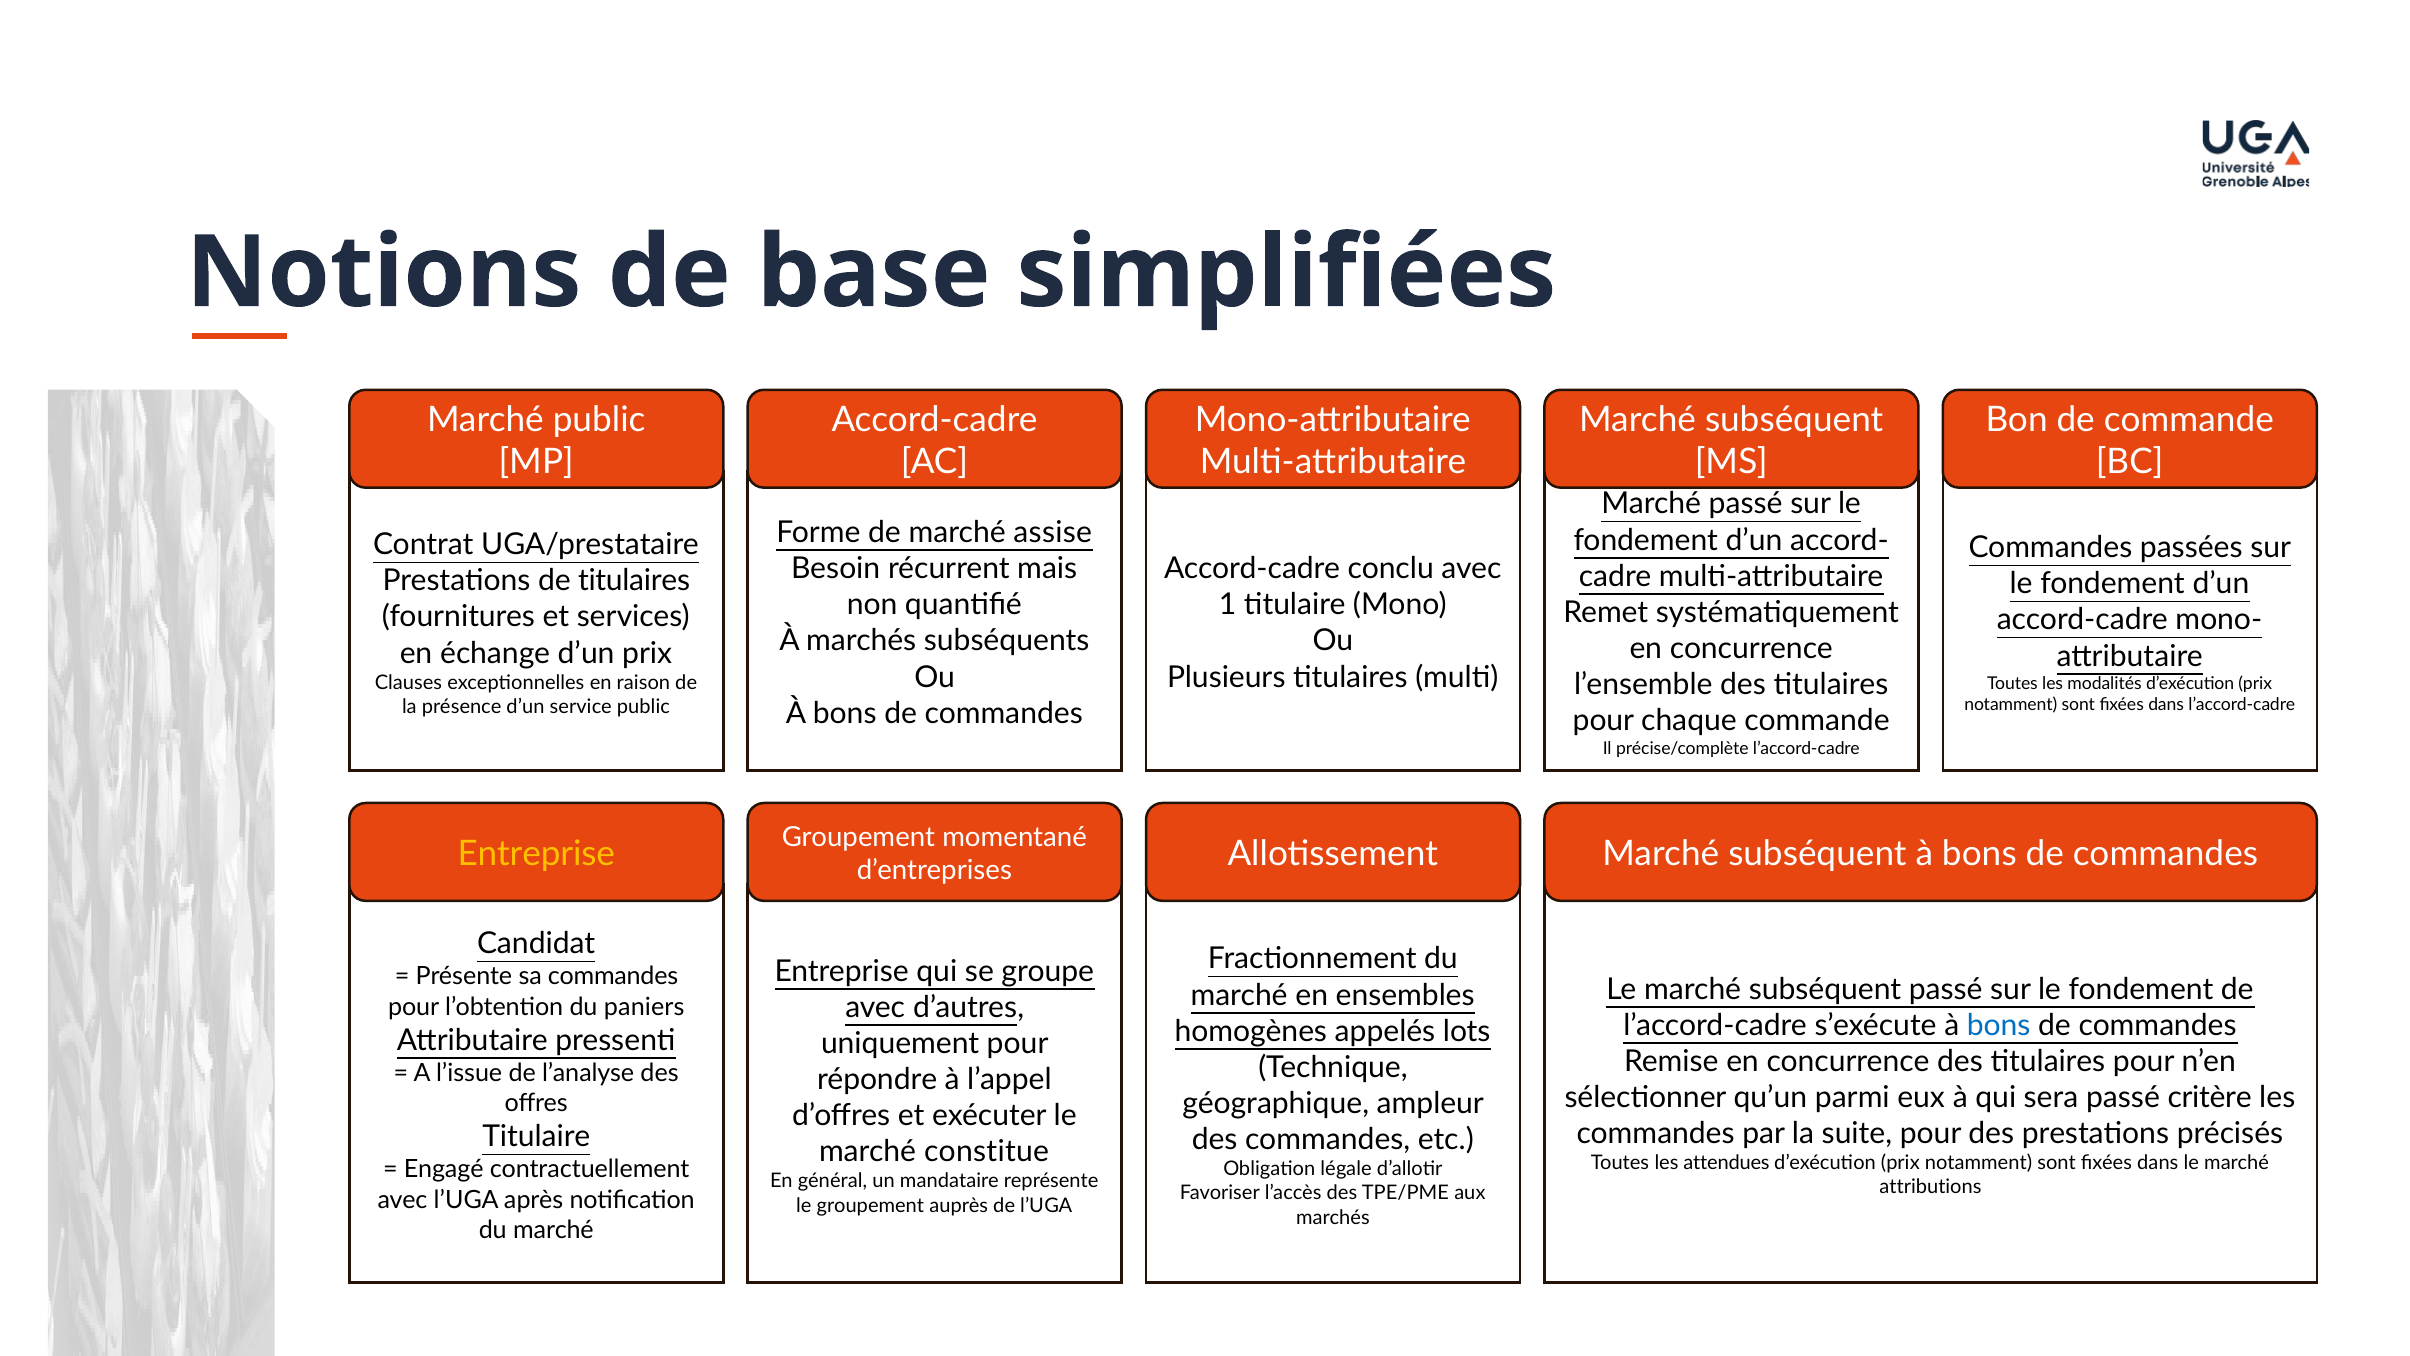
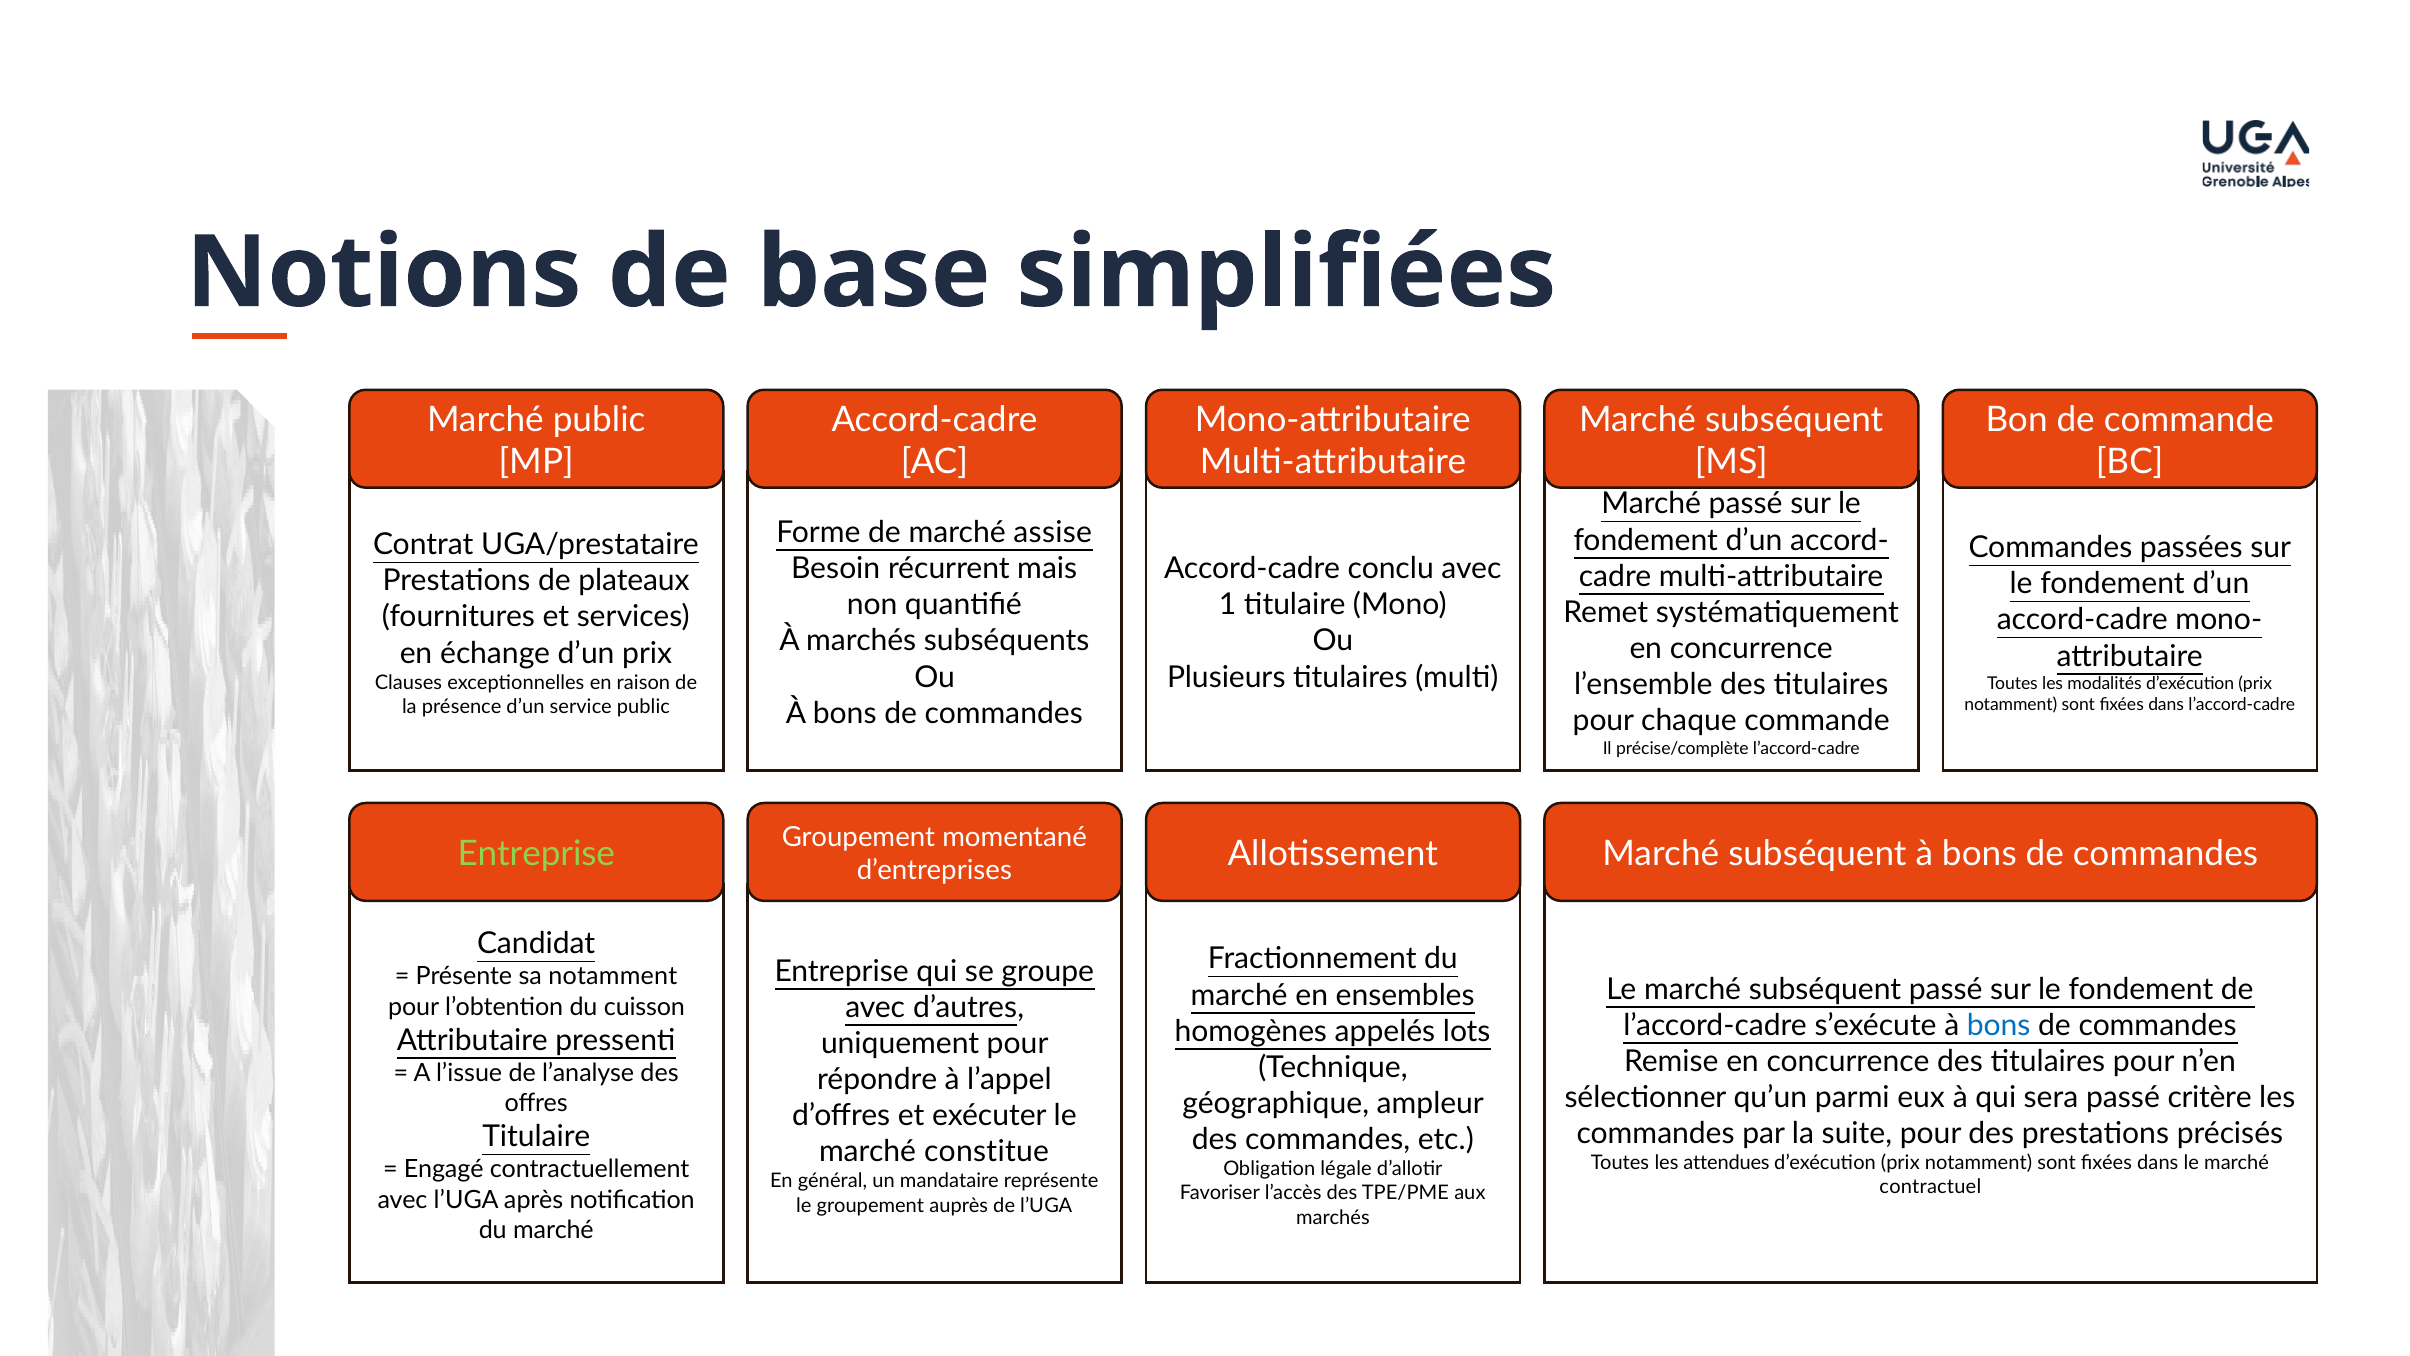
de titulaires: titulaires -> plateaux
Entreprise at (536, 854) colour: yellow -> light green
sa commandes: commandes -> notamment
paniers: paniers -> cuisson
attributions: attributions -> contractuel
